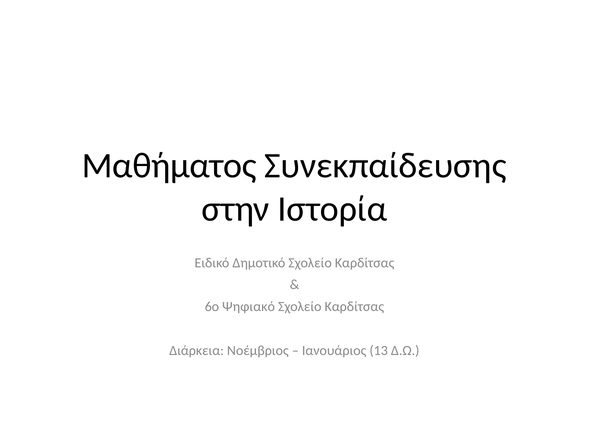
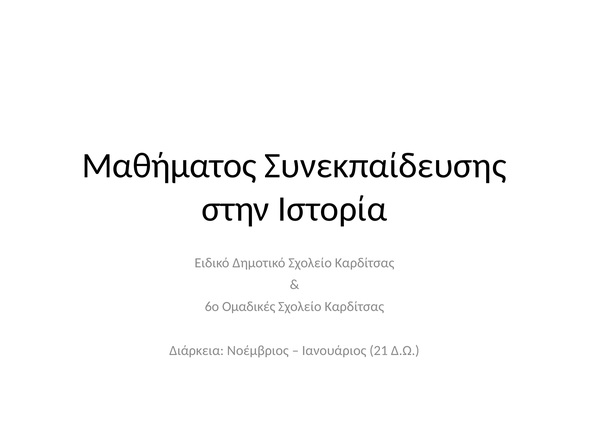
Ψηφιακό: Ψηφιακό -> Ομαδικές
13: 13 -> 21
